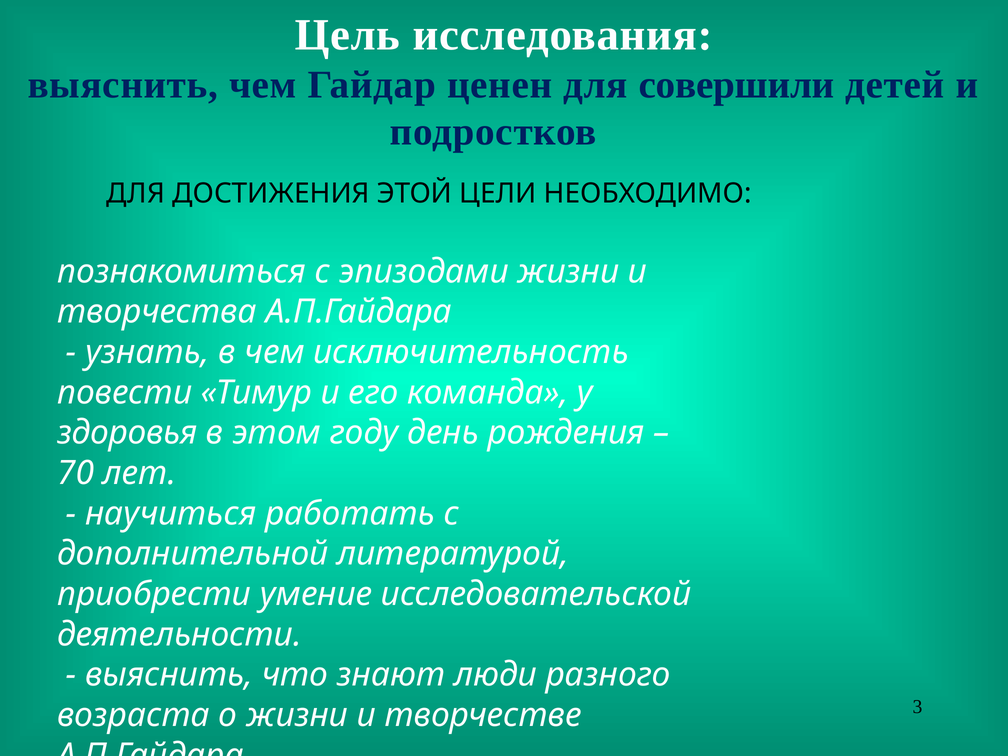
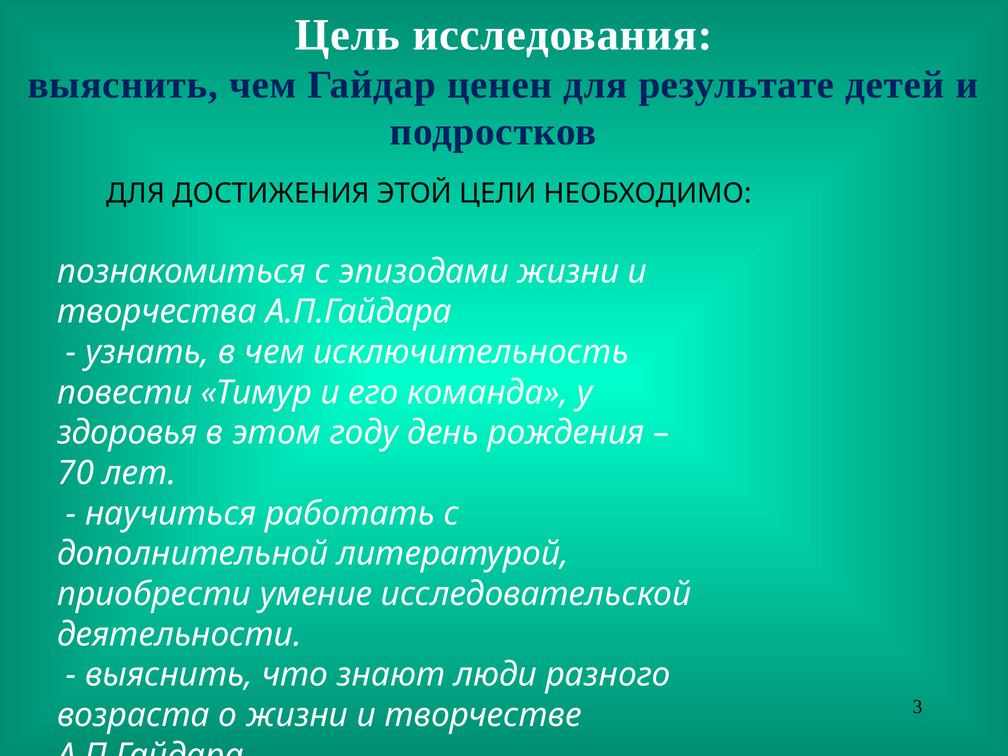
совершили: совершили -> результате
